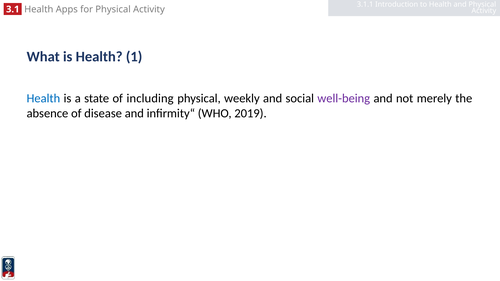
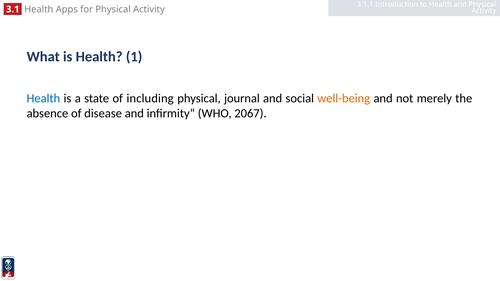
weekly: weekly -> journal
well-being colour: purple -> orange
2019: 2019 -> 2067
